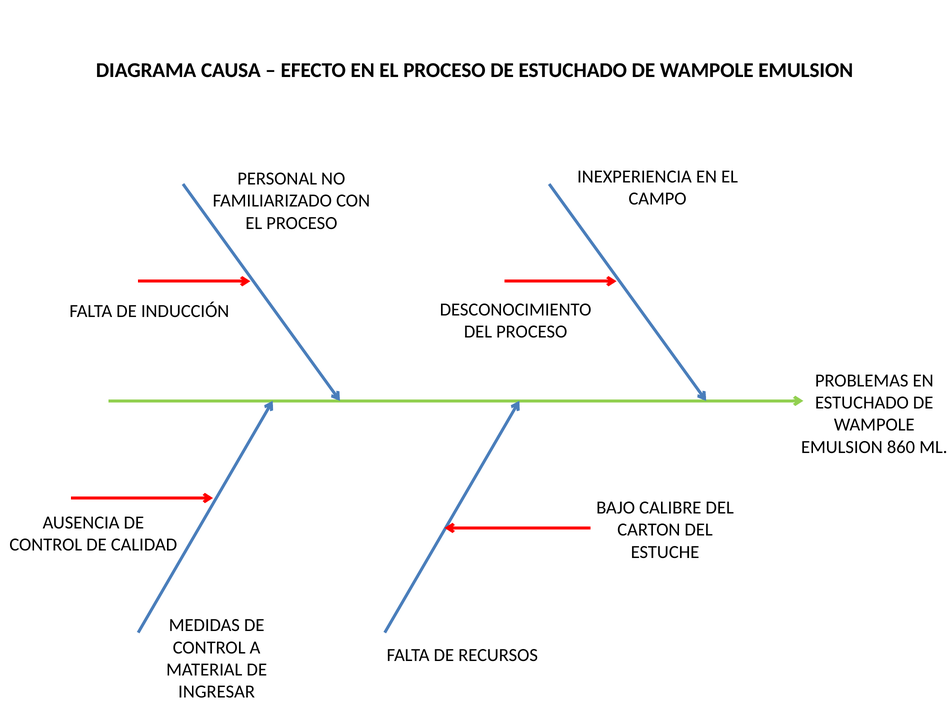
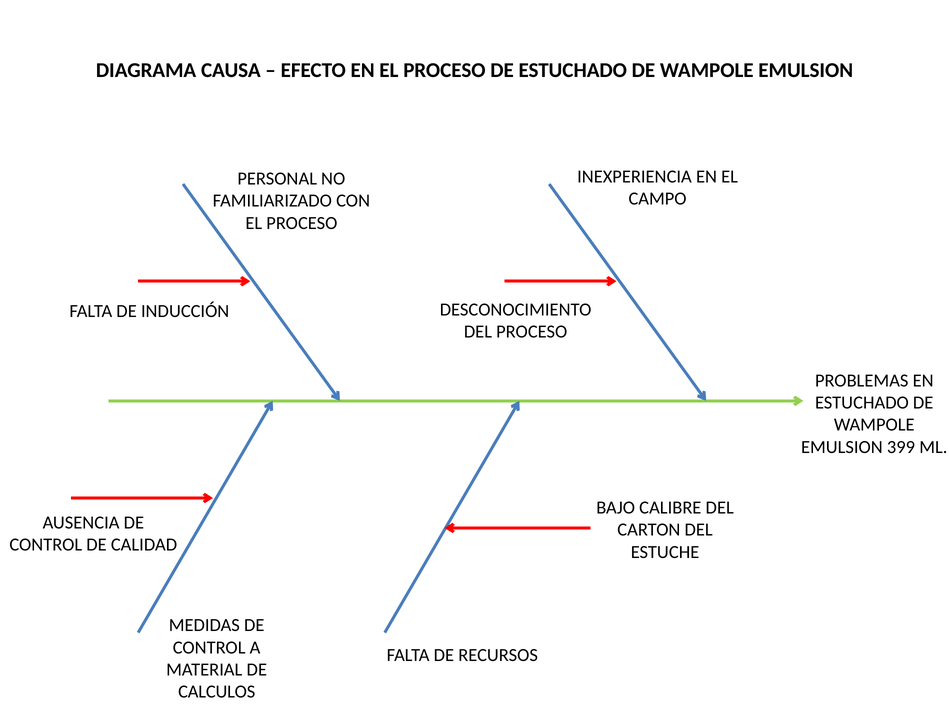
860: 860 -> 399
INGRESAR: INGRESAR -> CALCULOS
